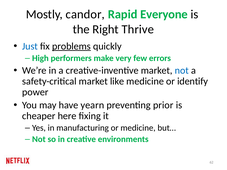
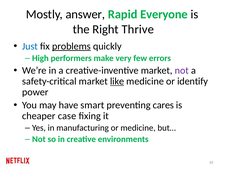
candor: candor -> answer
not at (182, 70) colour: blue -> purple
like underline: none -> present
yearn: yearn -> smart
prior: prior -> cares
here: here -> case
